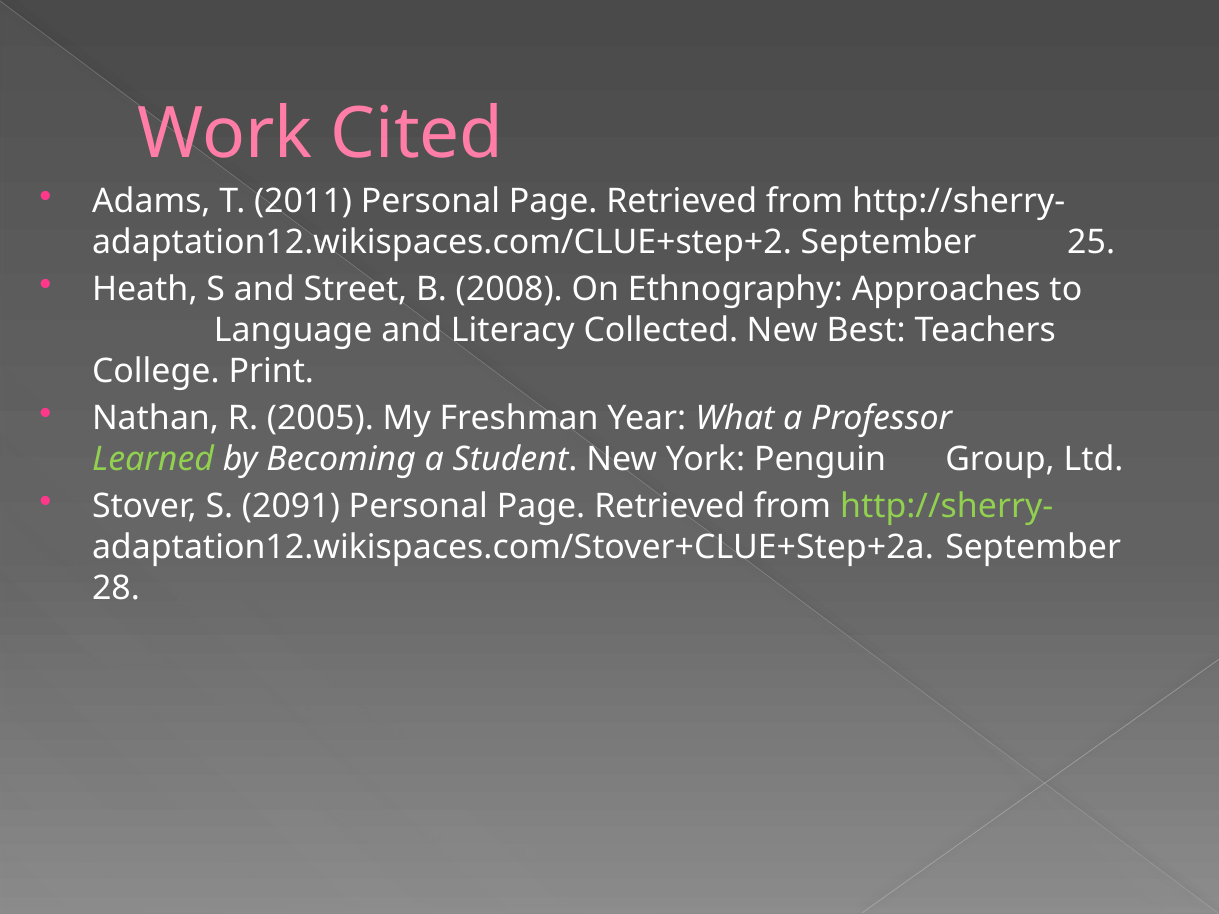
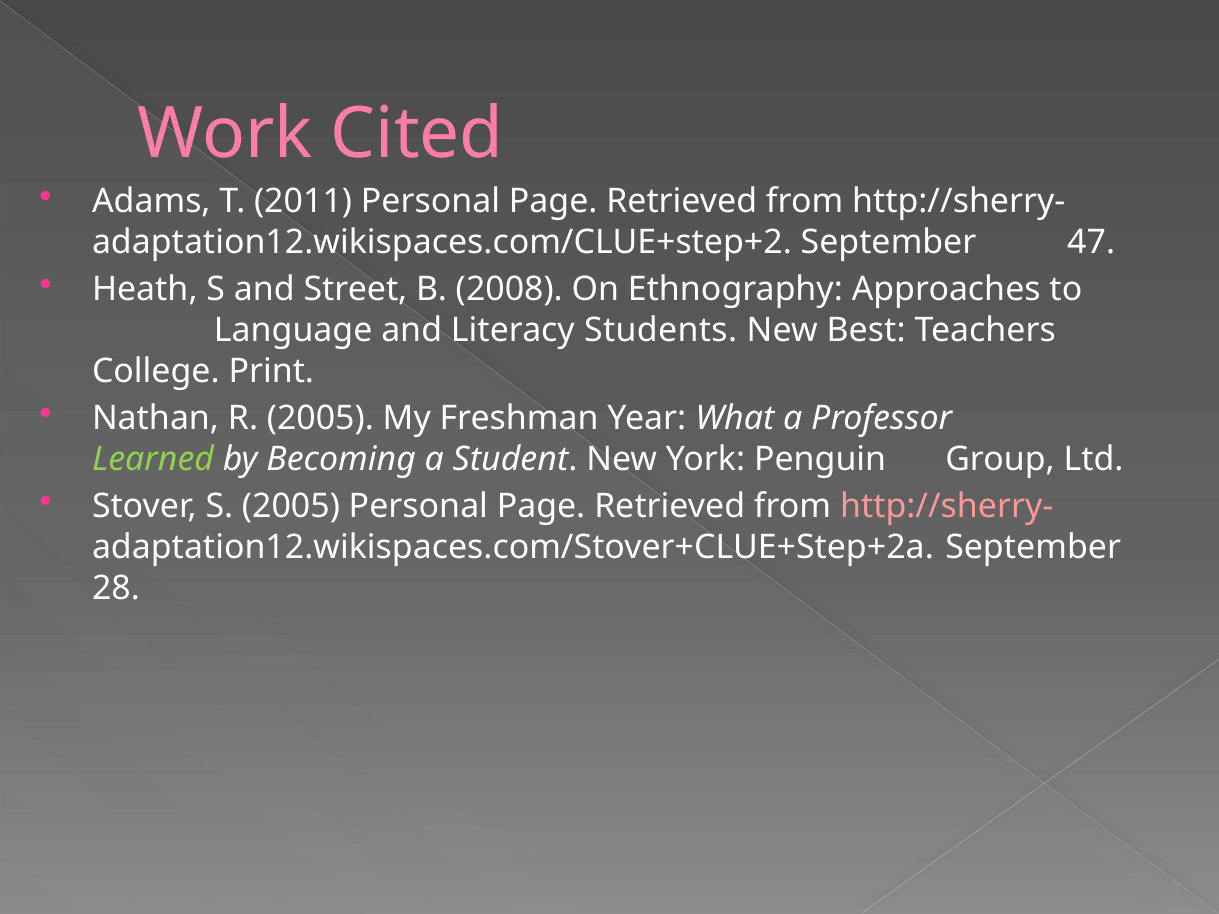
25: 25 -> 47
Collected: Collected -> Students
S 2091: 2091 -> 2005
http://sherry- at (947, 507) colour: light green -> pink
